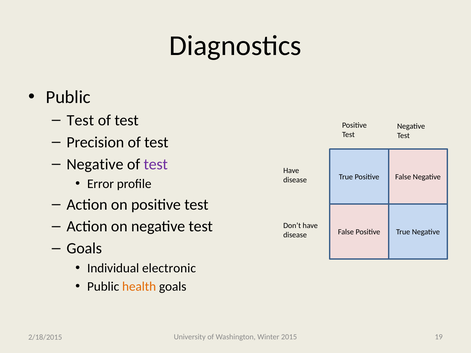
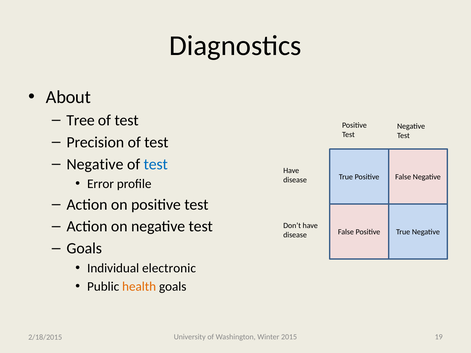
Public at (68, 97): Public -> About
Test at (80, 120): Test -> Tree
test at (156, 164) colour: purple -> blue
